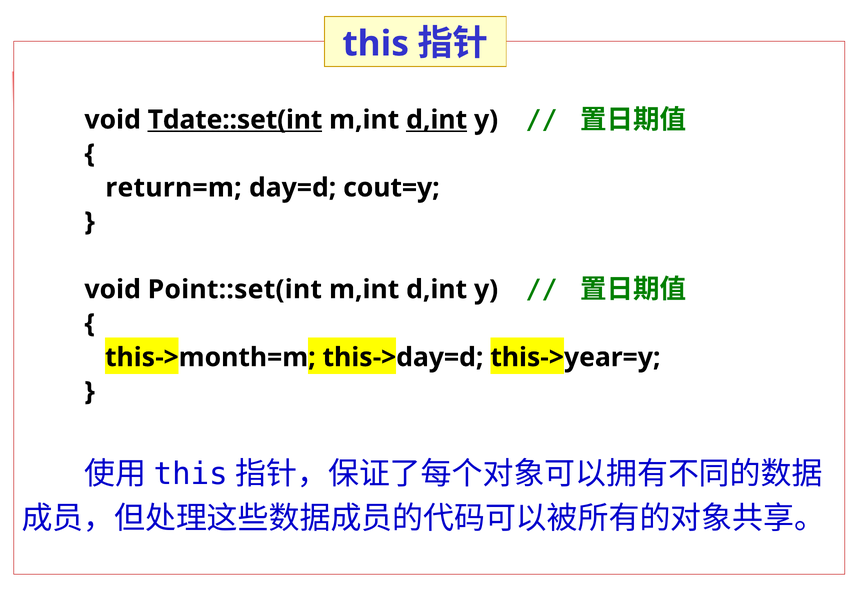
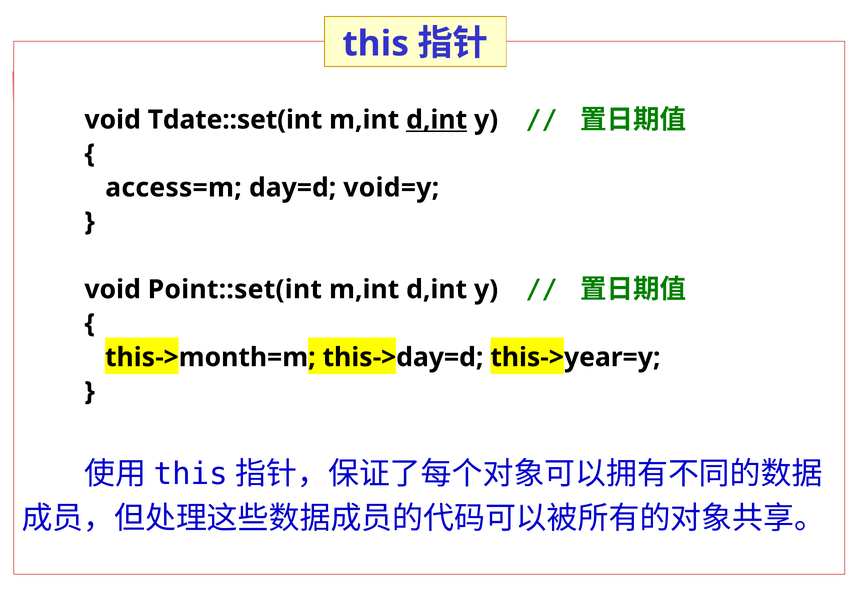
Tdate::set(int underline: present -> none
return=m: return=m -> access=m
cout=y: cout=y -> void=y
